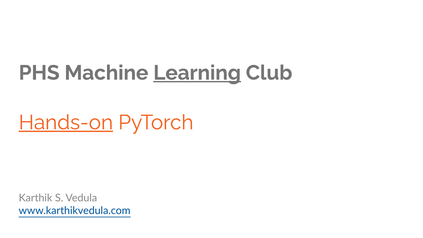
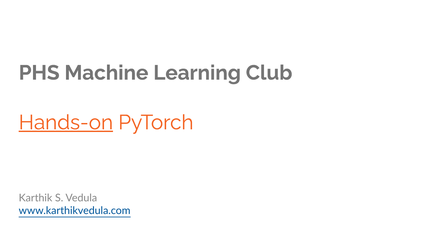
Learning underline: present -> none
